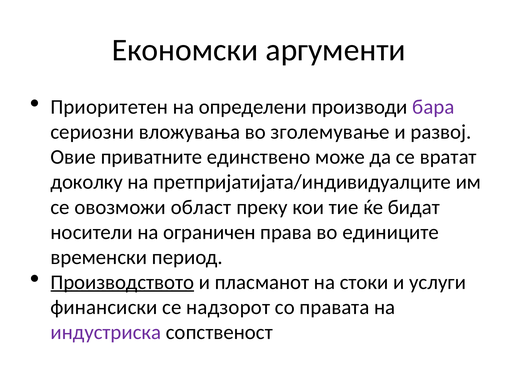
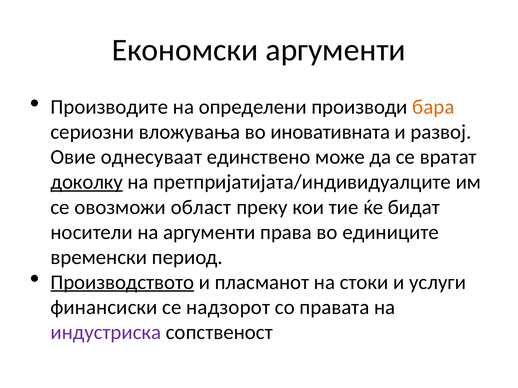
Приоритетен: Приоритетен -> Производите
бара colour: purple -> orange
зголемување: зголемување -> иновативната
приватните: приватните -> однесуваат
доколку underline: none -> present
на ограничен: ограничен -> аргументи
